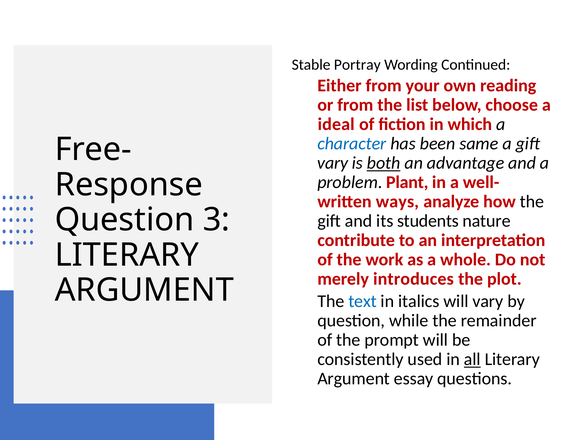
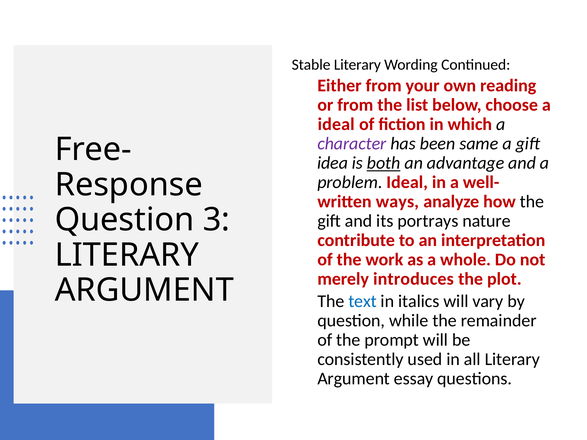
Stable Portray: Portray -> Literary
character colour: blue -> purple
vary at (333, 163): vary -> idea
problem Plant: Plant -> Ideal
students: students -> portrays
all underline: present -> none
